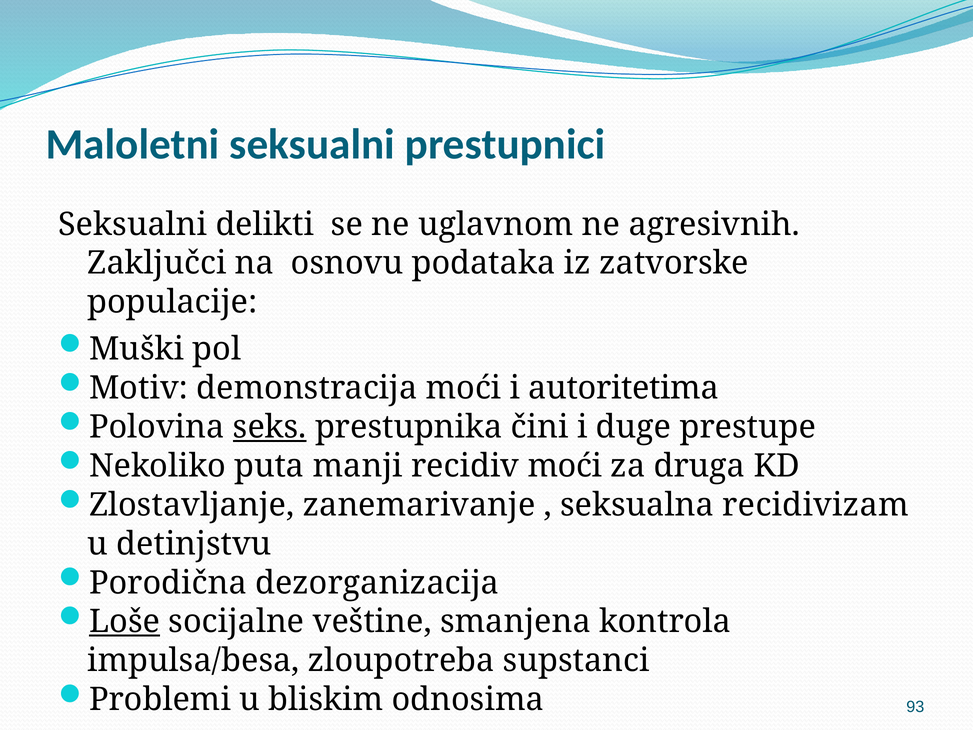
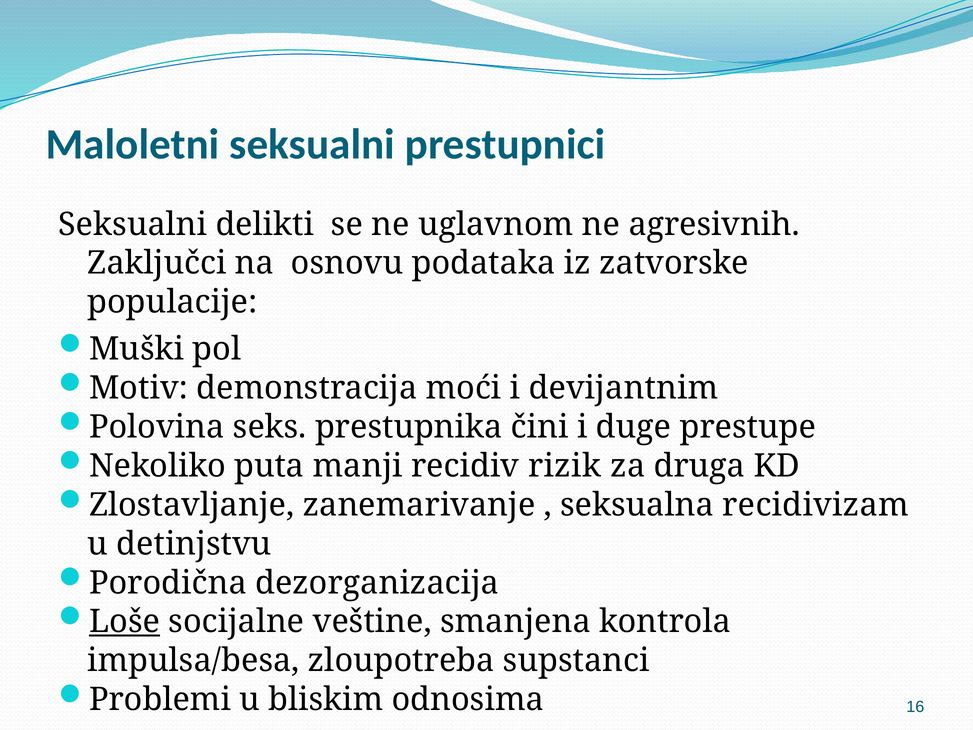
autoritetima: autoritetima -> devijantnim
seks underline: present -> none
recidiv moći: moći -> rizik
93: 93 -> 16
